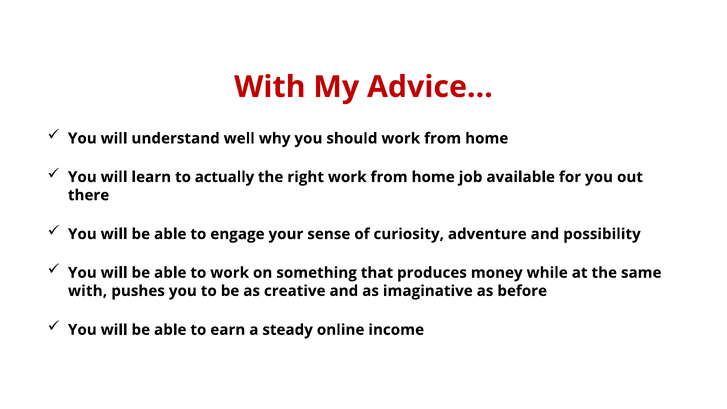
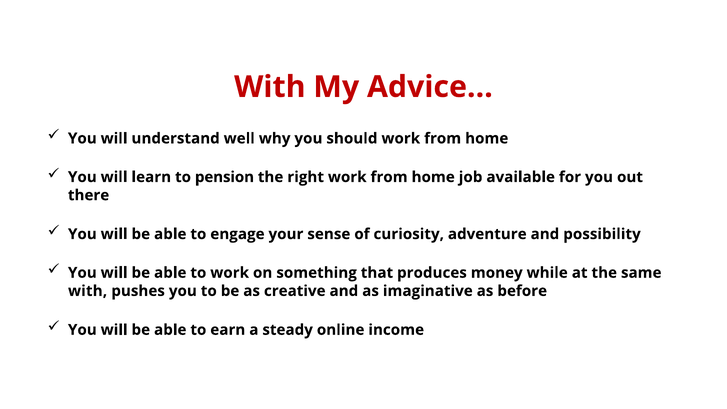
actually: actually -> pension
